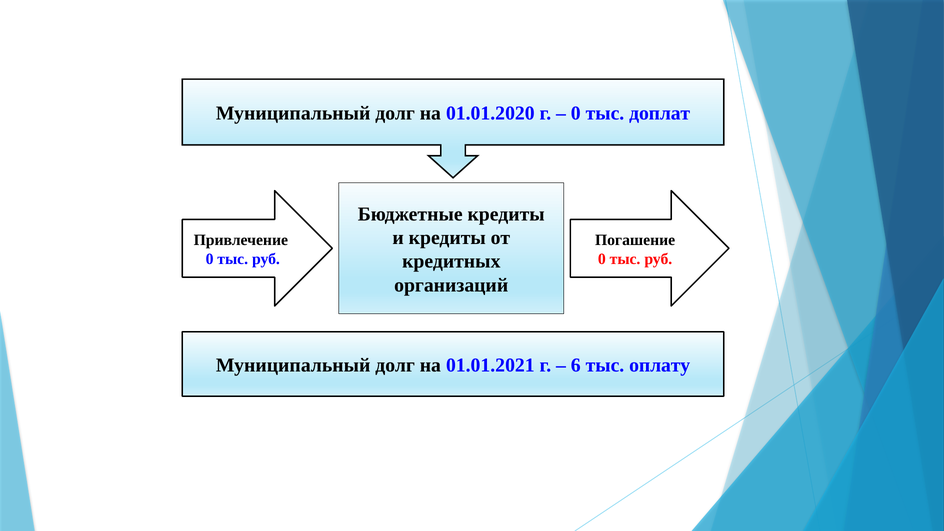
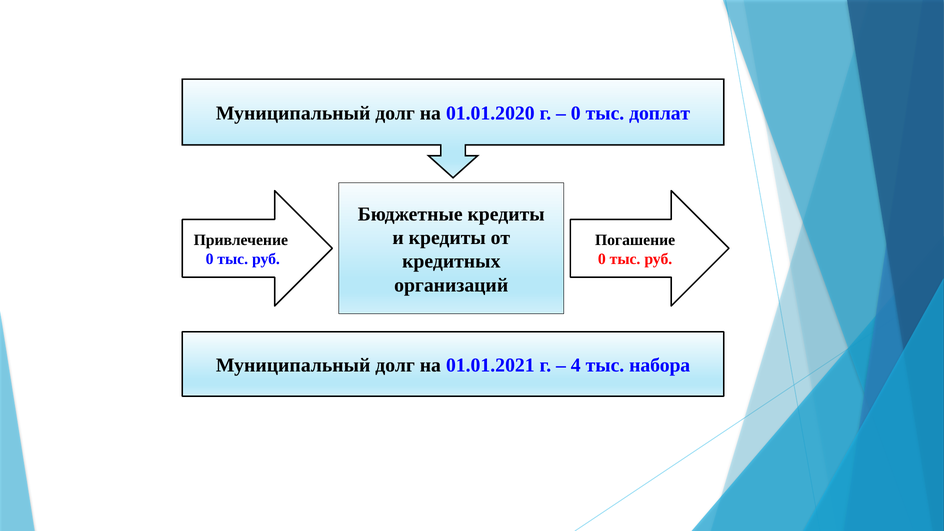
6: 6 -> 4
оплату: оплату -> набора
